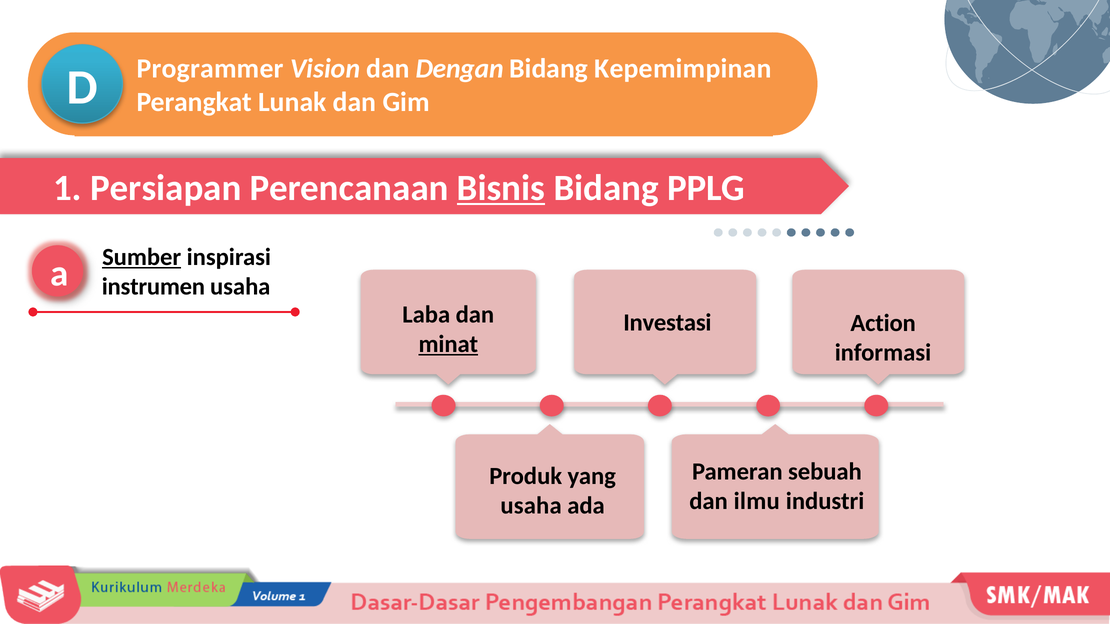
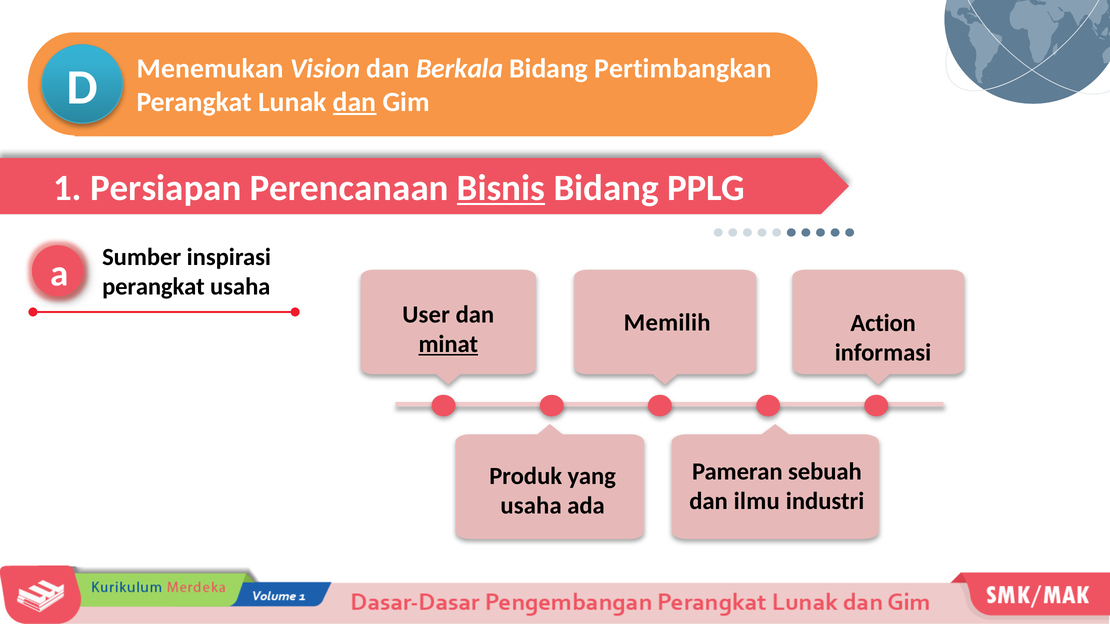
Programmer: Programmer -> Menemukan
Dengan: Dengan -> Berkala
Kepemimpinan: Kepemimpinan -> Pertimbangkan
dan at (355, 102) underline: none -> present
Sumber underline: present -> none
instrumen at (153, 287): instrumen -> perangkat
Laba: Laba -> User
Investasi: Investasi -> Memilih
